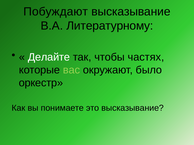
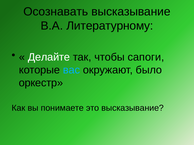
Побуждают: Побуждают -> Осознавать
частях: частях -> сапоги
вас colour: light green -> light blue
